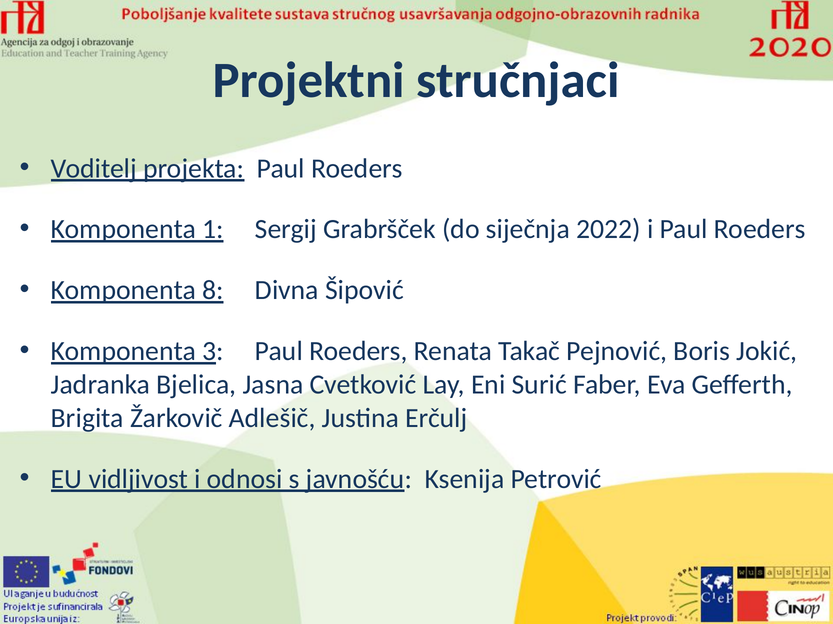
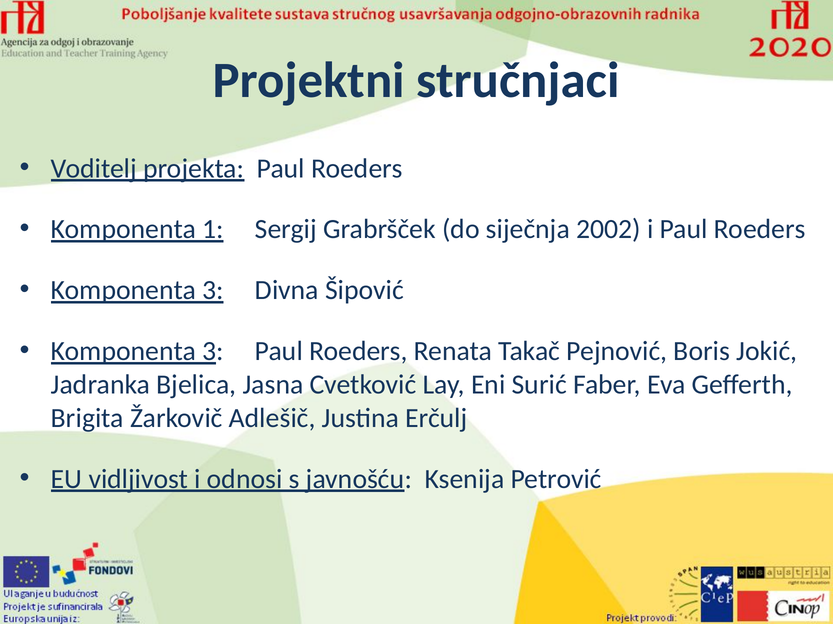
2022: 2022 -> 2002
8 at (213, 291): 8 -> 3
